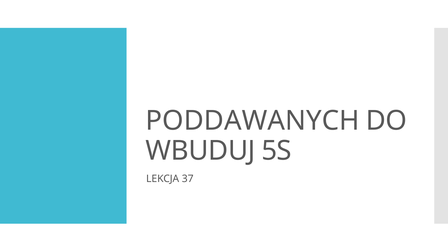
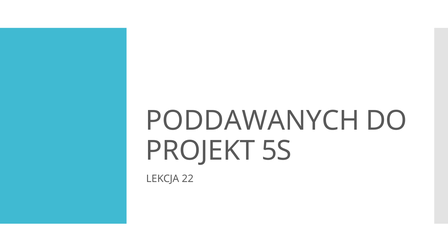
WBUDUJ: WBUDUJ -> PROJEKT
37: 37 -> 22
